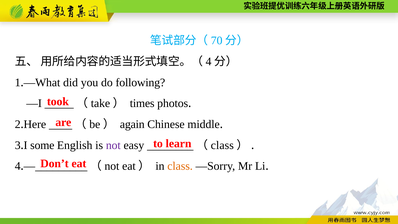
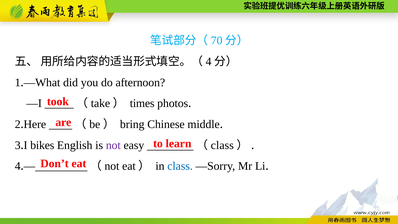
following: following -> afternoon
again: again -> bring
some: some -> bikes
class at (180, 166) colour: orange -> blue
